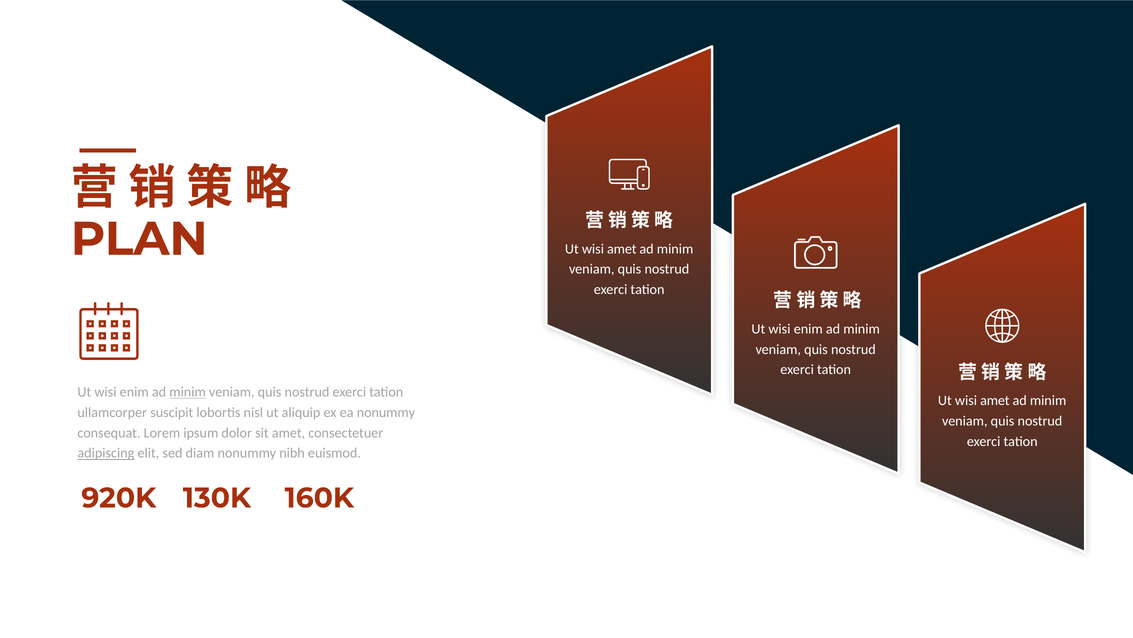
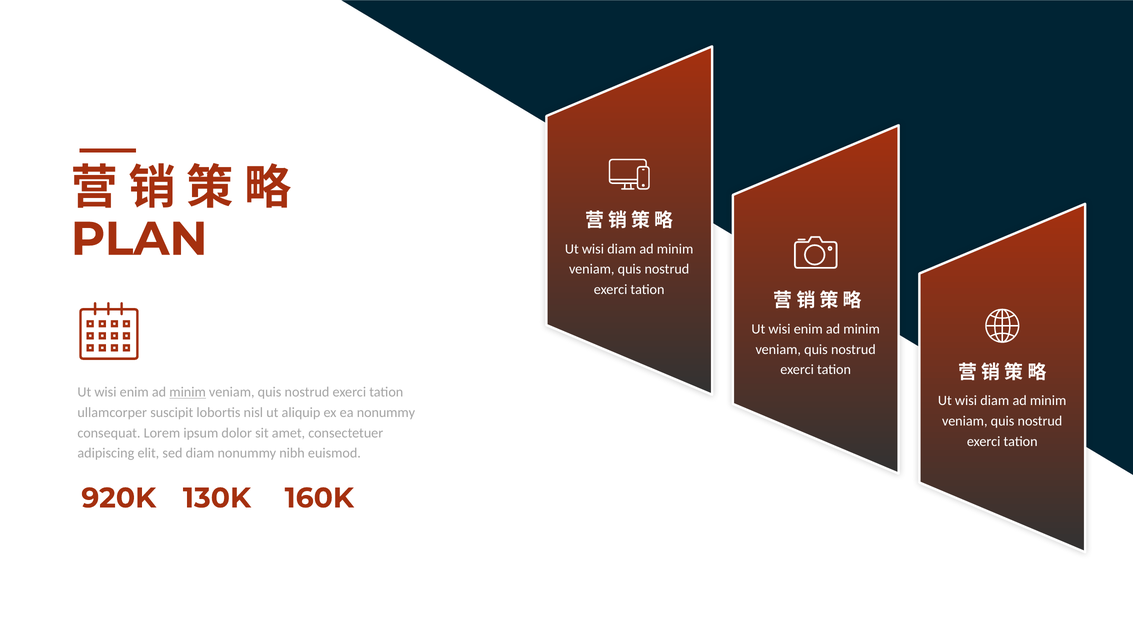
amet at (622, 249): amet -> diam
amet at (995, 400): amet -> diam
adipiscing underline: present -> none
